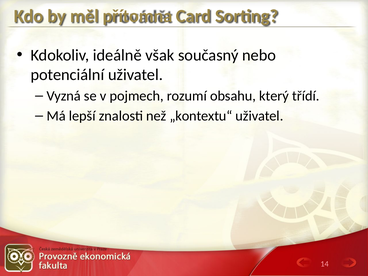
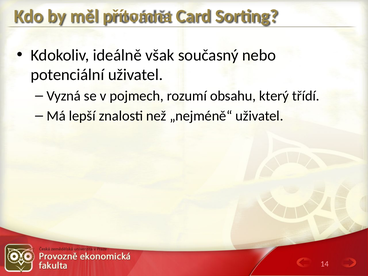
„kontextu“: „kontextu“ -> „nejméně“
